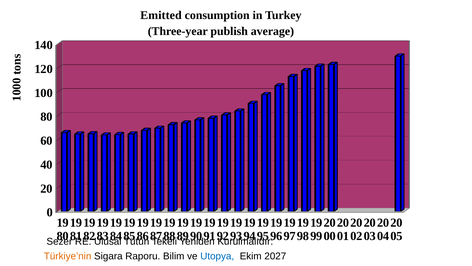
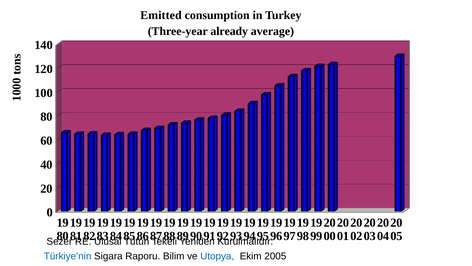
publish: publish -> already
Türkiye’nin colour: orange -> blue
2027: 2027 -> 2005
